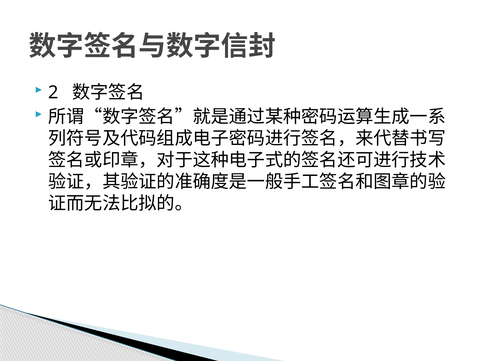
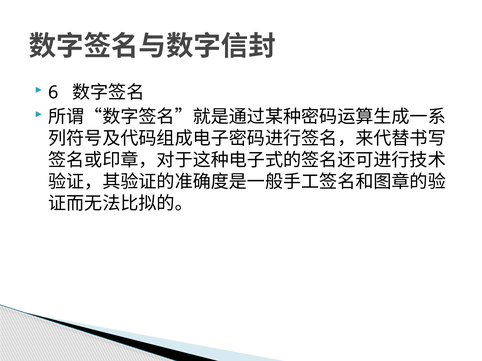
2: 2 -> 6
